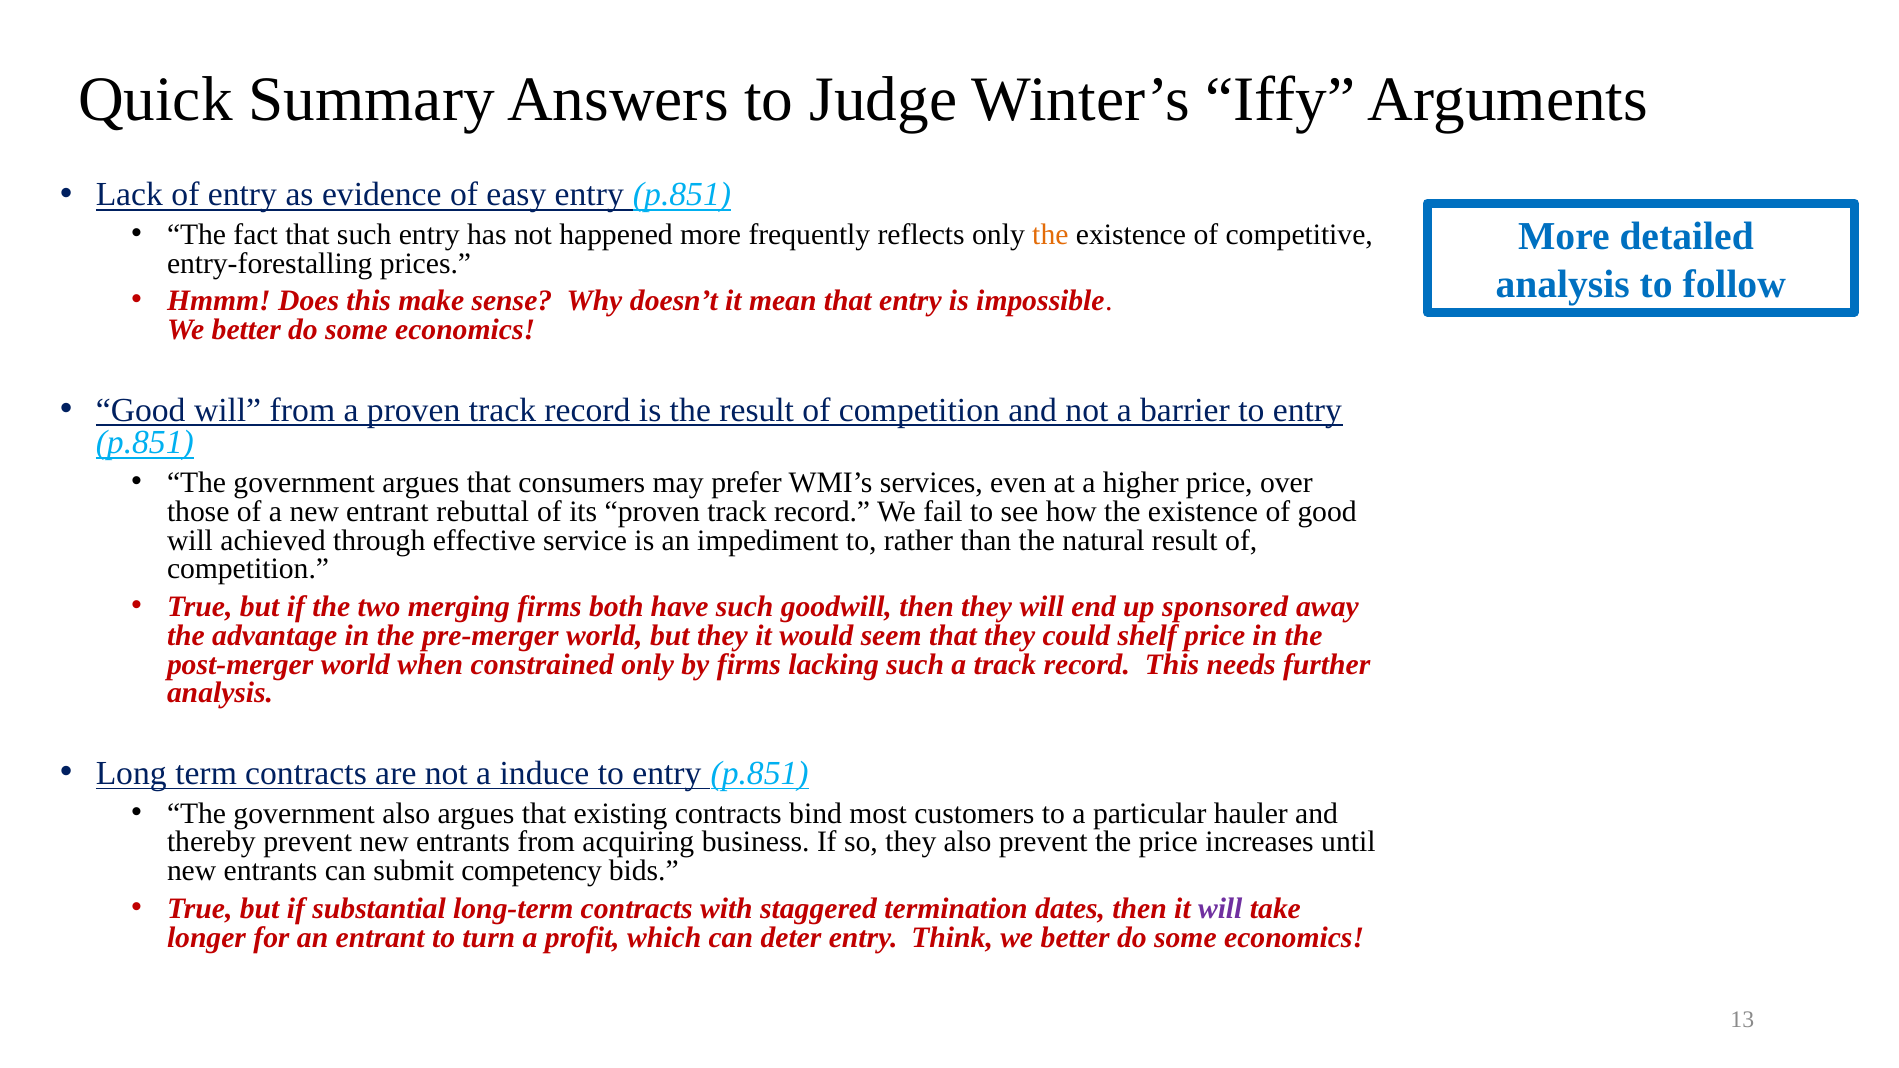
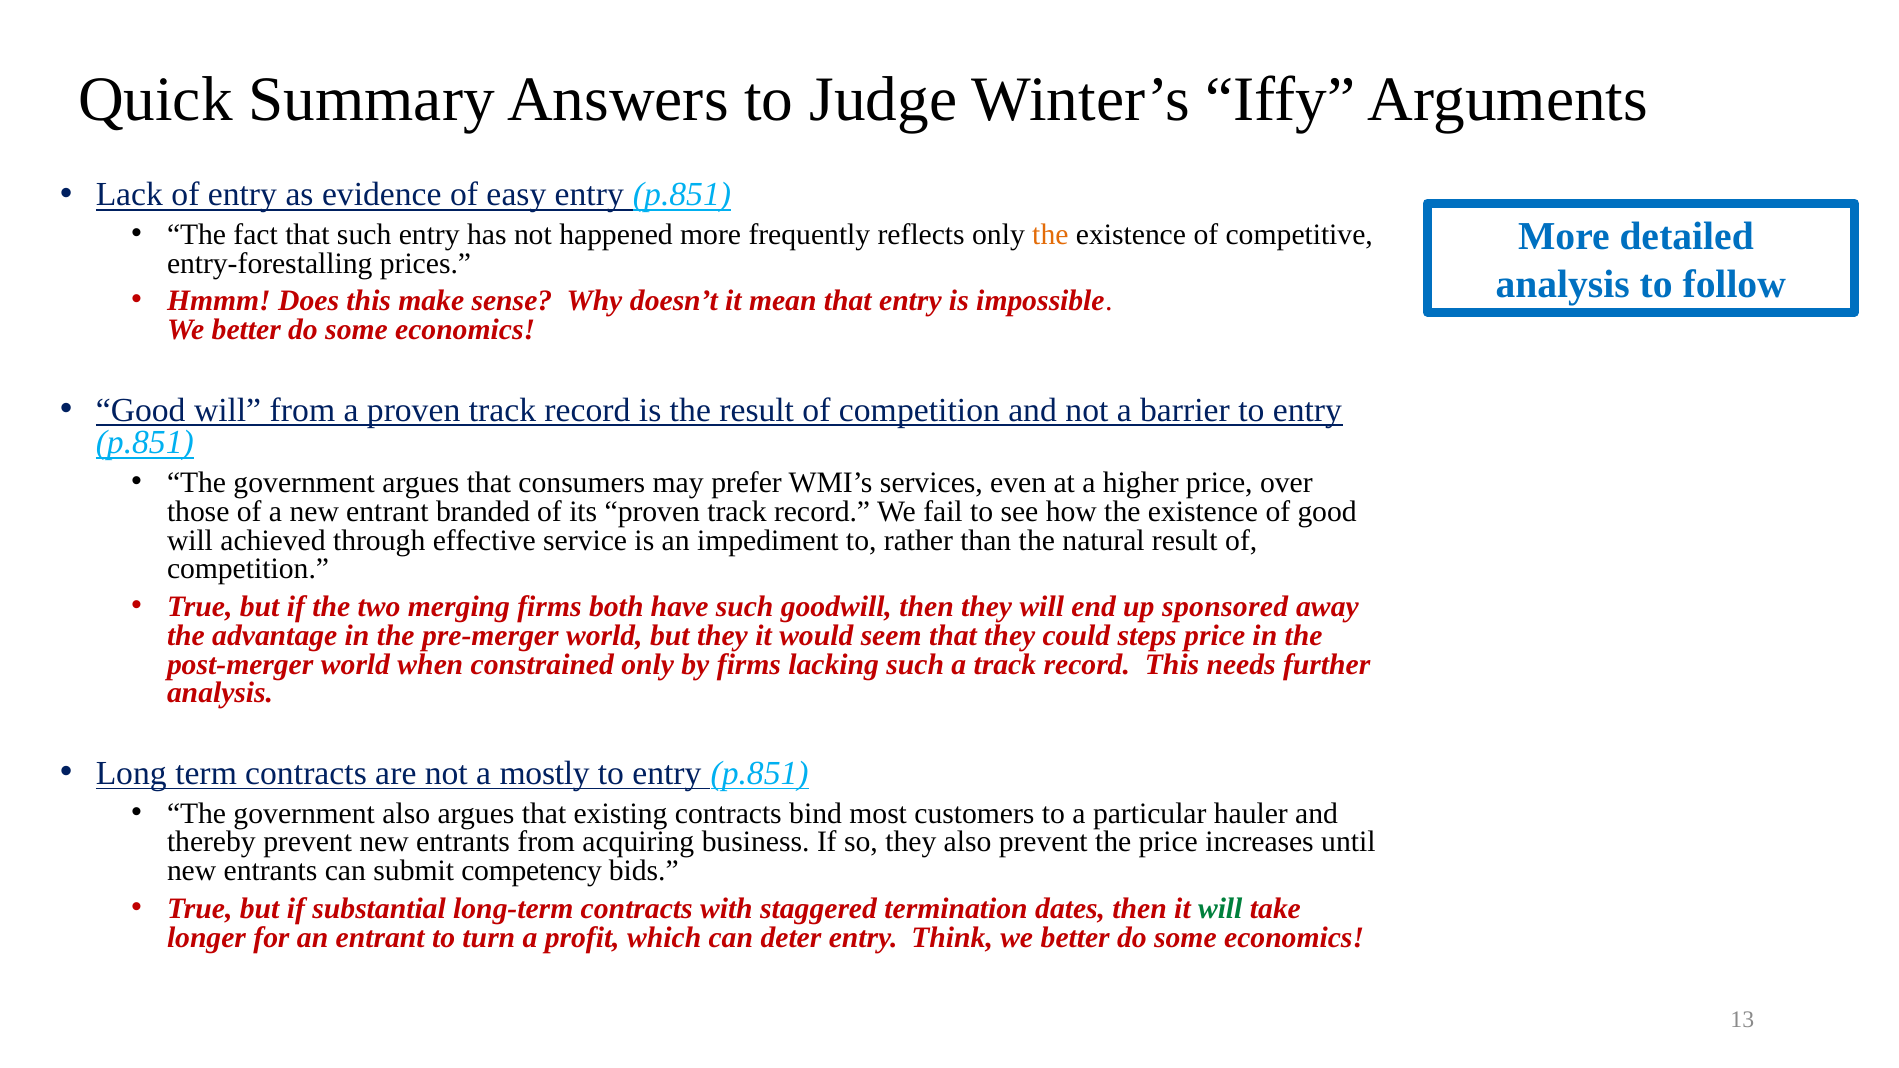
rebuttal: rebuttal -> branded
shelf: shelf -> steps
induce: induce -> mostly
will at (1220, 909) colour: purple -> green
